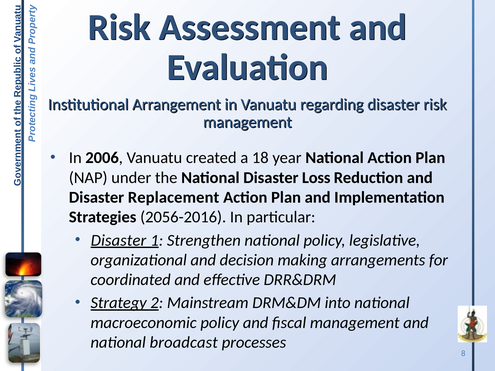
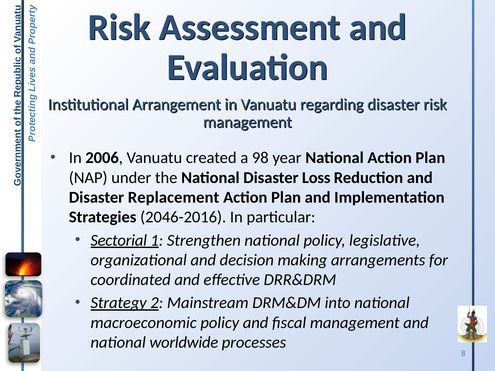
18: 18 -> 98
2056-2016: 2056-2016 -> 2046-2016
Disaster at (119, 240): Disaster -> Sectorial
broadcast: broadcast -> worldwide
